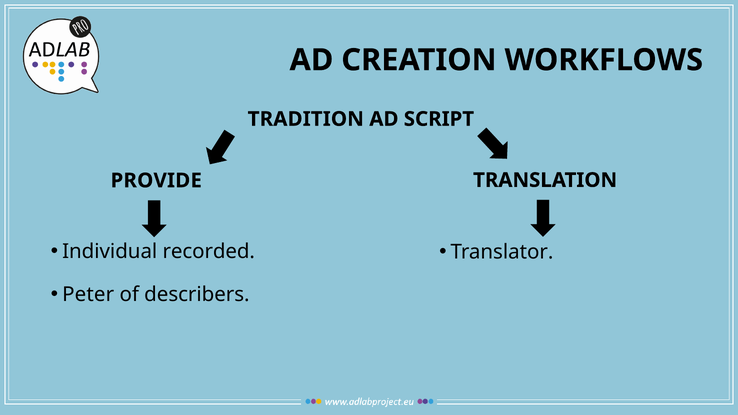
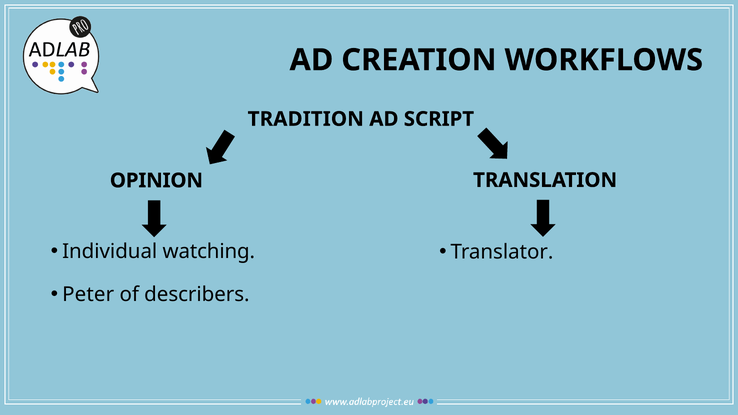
PROVIDE: PROVIDE -> OPINION
recorded: recorded -> watching
